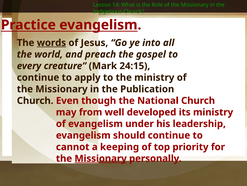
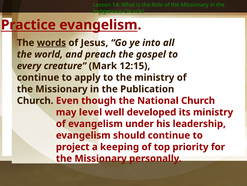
24:15: 24:15 -> 12:15
from: from -> level
cannot: cannot -> project
Missionary at (101, 158) underline: present -> none
